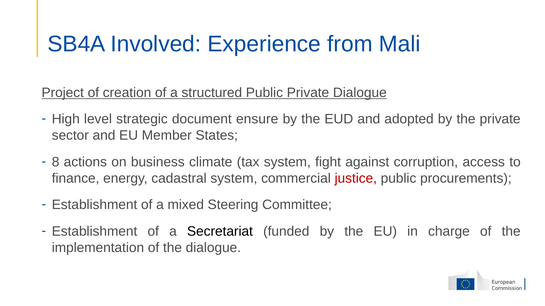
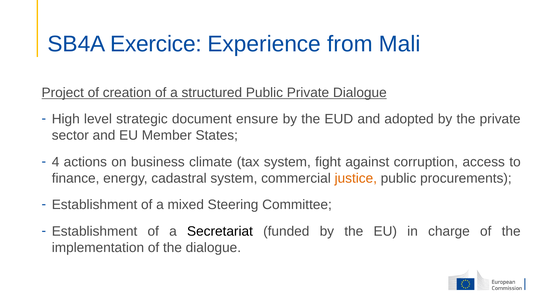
Involved: Involved -> Exercice
8: 8 -> 4
justice colour: red -> orange
